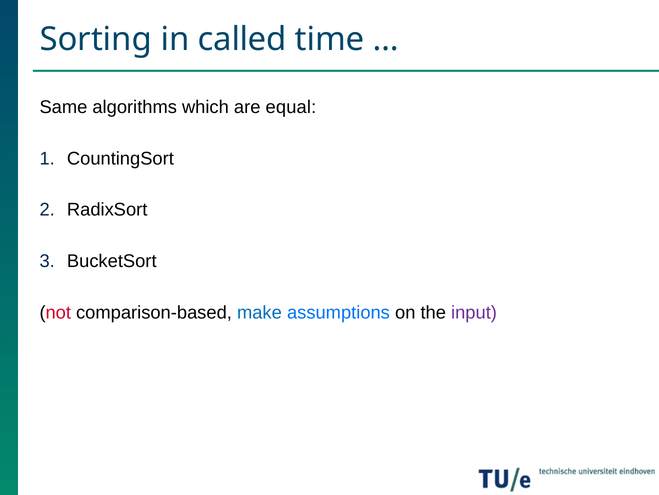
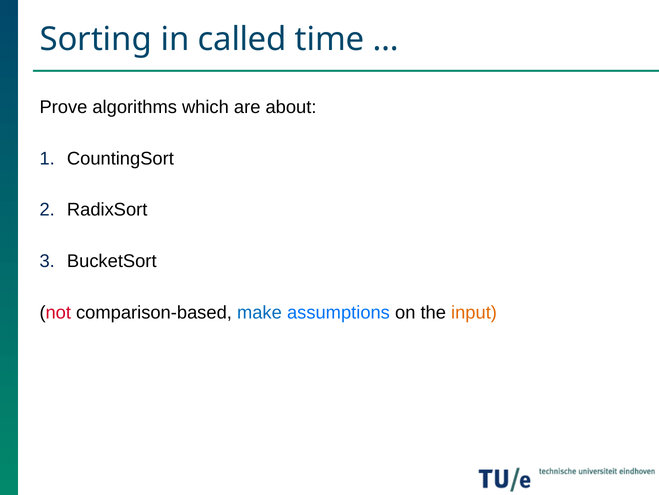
Same: Same -> Prove
equal: equal -> about
input colour: purple -> orange
